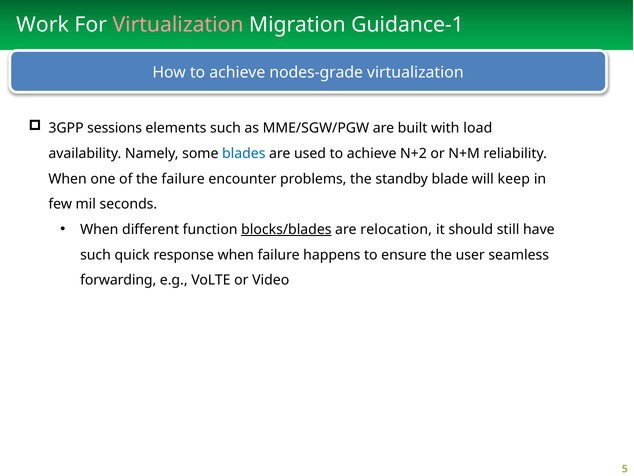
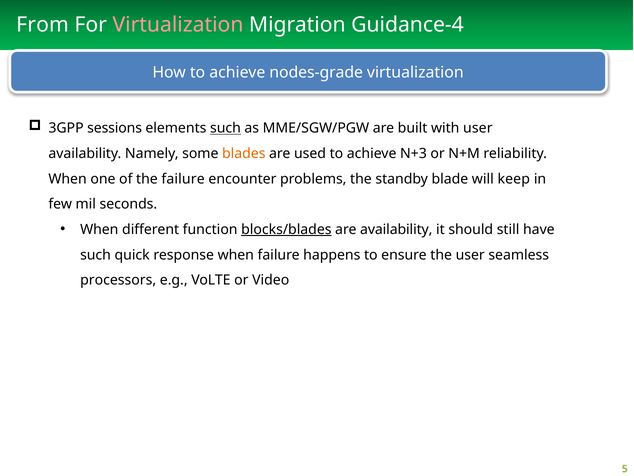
Work: Work -> From
Guidance-1: Guidance-1 -> Guidance-4
such at (225, 128) underline: none -> present
with load: load -> user
blades colour: blue -> orange
N+2: N+2 -> N+3
are relocation: relocation -> availability
forwarding: forwarding -> processors
